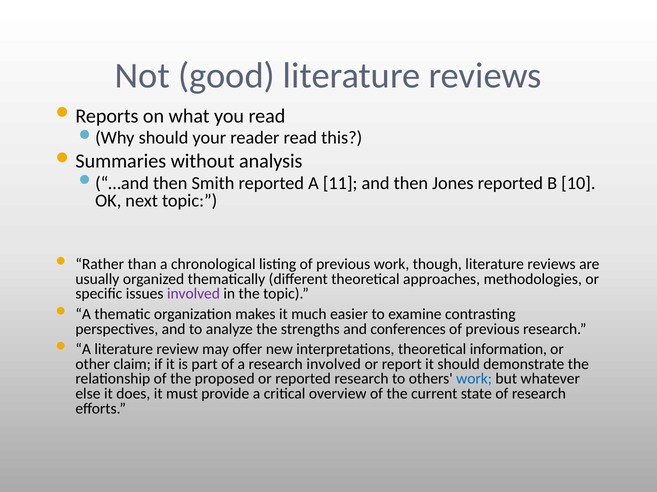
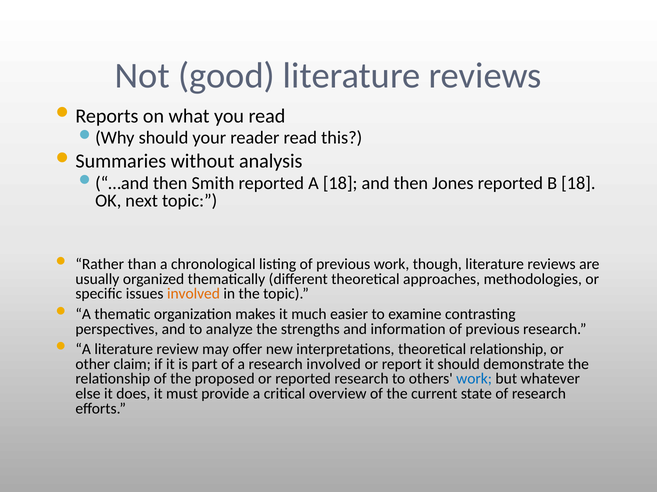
A 11: 11 -> 18
B 10: 10 -> 18
involved at (193, 294) colour: purple -> orange
conferences: conferences -> information
theoretical information: information -> relationship
